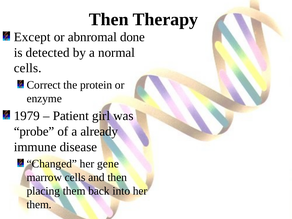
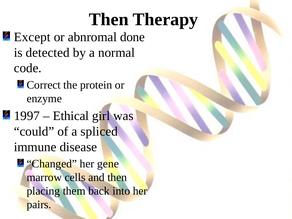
cells at (28, 68): cells -> code
1979: 1979 -> 1997
Patient: Patient -> Ethical
probe: probe -> could
already: already -> spliced
them at (39, 204): them -> pairs
